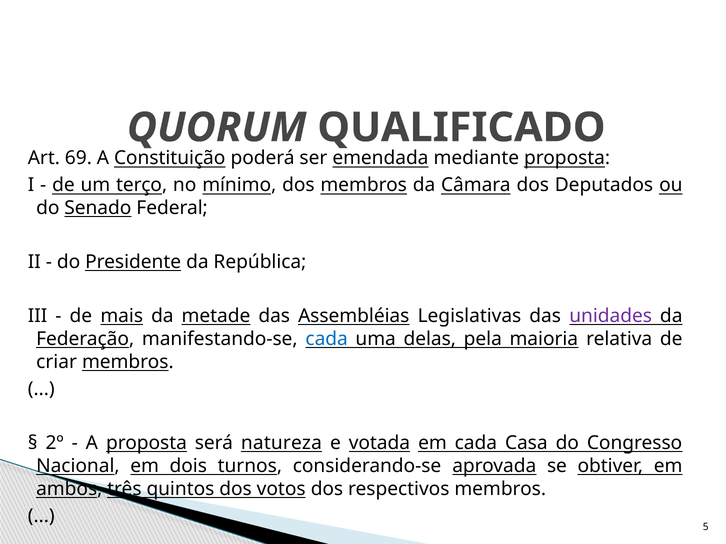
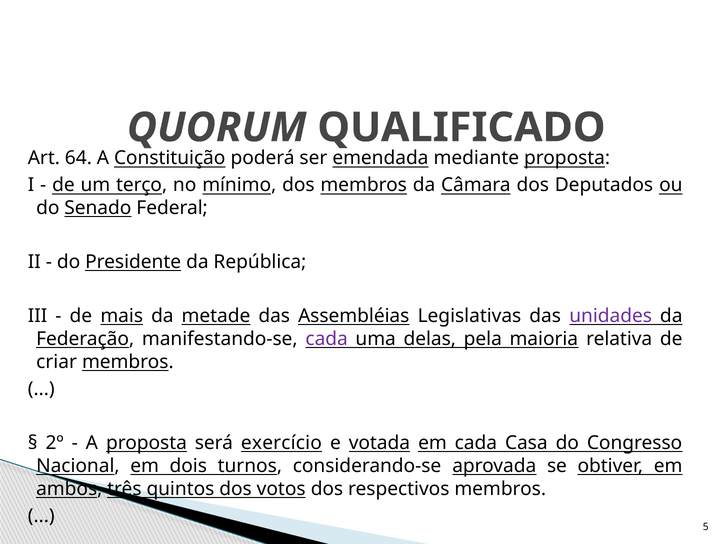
69: 69 -> 64
cada at (327, 339) colour: blue -> purple
natureza: natureza -> exercício
